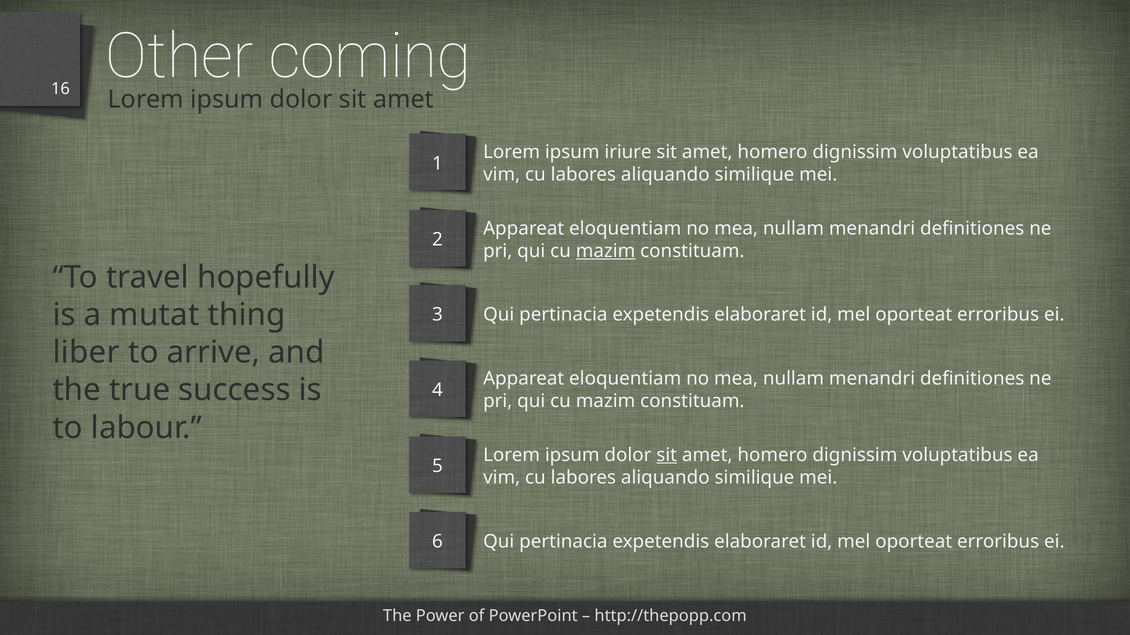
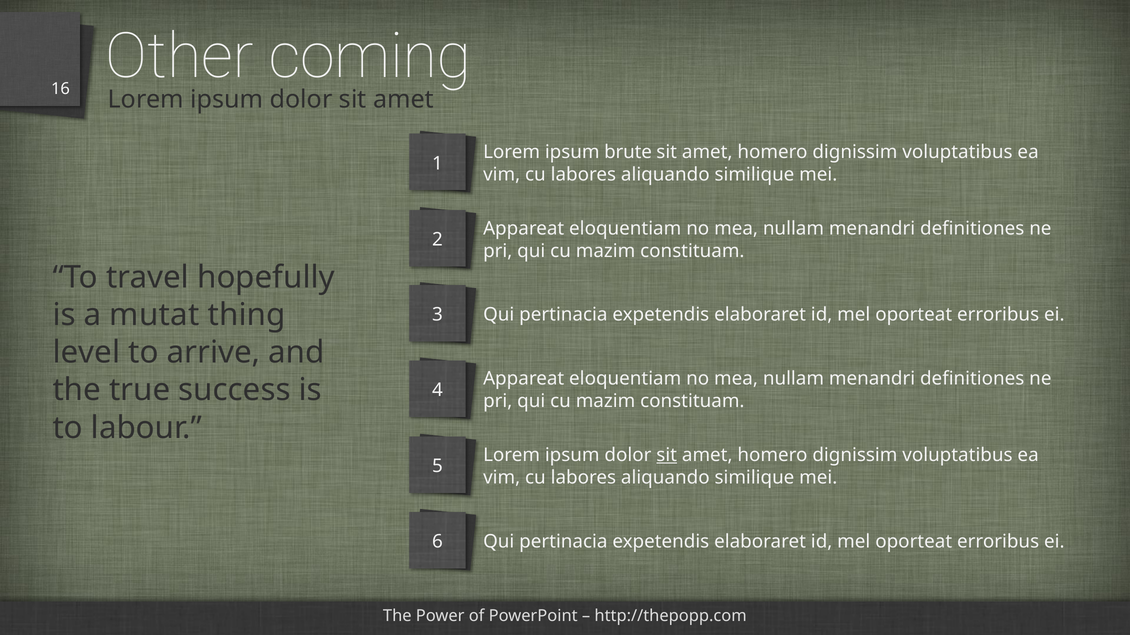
iriure: iriure -> brute
mazim at (606, 251) underline: present -> none
liber: liber -> level
